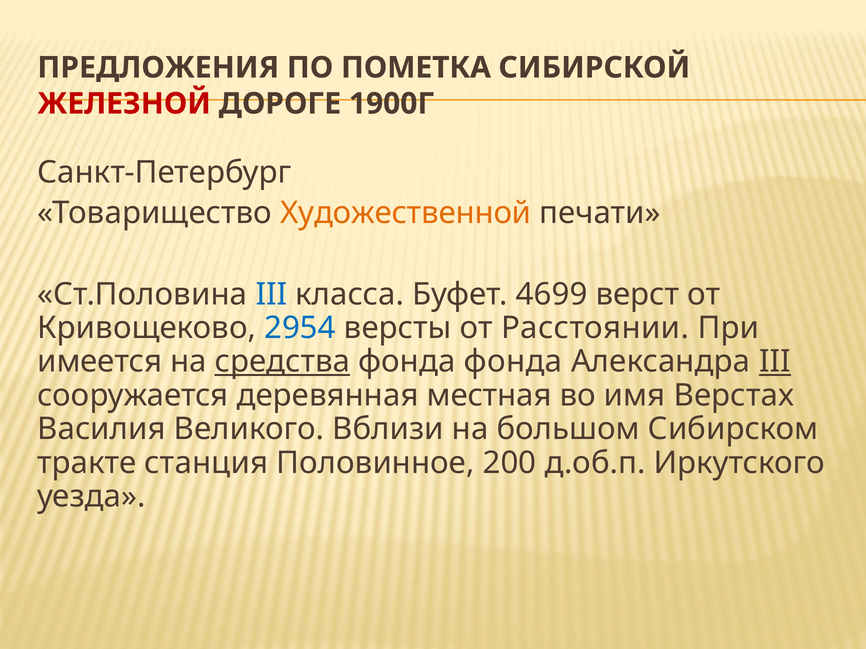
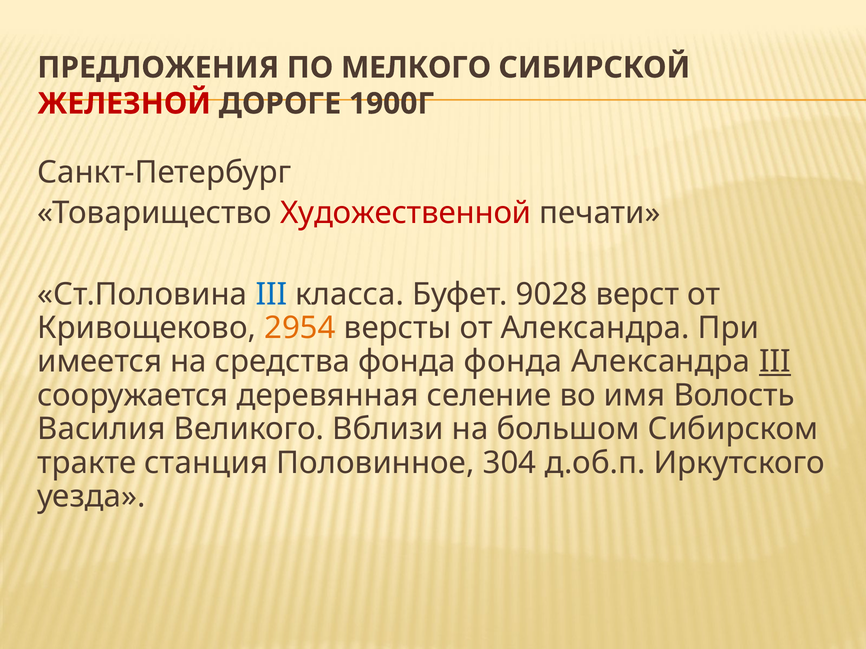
ПОМЕТКА: ПОМЕТКА -> МЕЛКОГО
Художественной colour: orange -> red
4699: 4699 -> 9028
2954 colour: blue -> orange
от Расстоянии: Расстоянии -> Александра
средства underline: present -> none
местная: местная -> селение
Верстах: Верстах -> Волость
200: 200 -> 304
